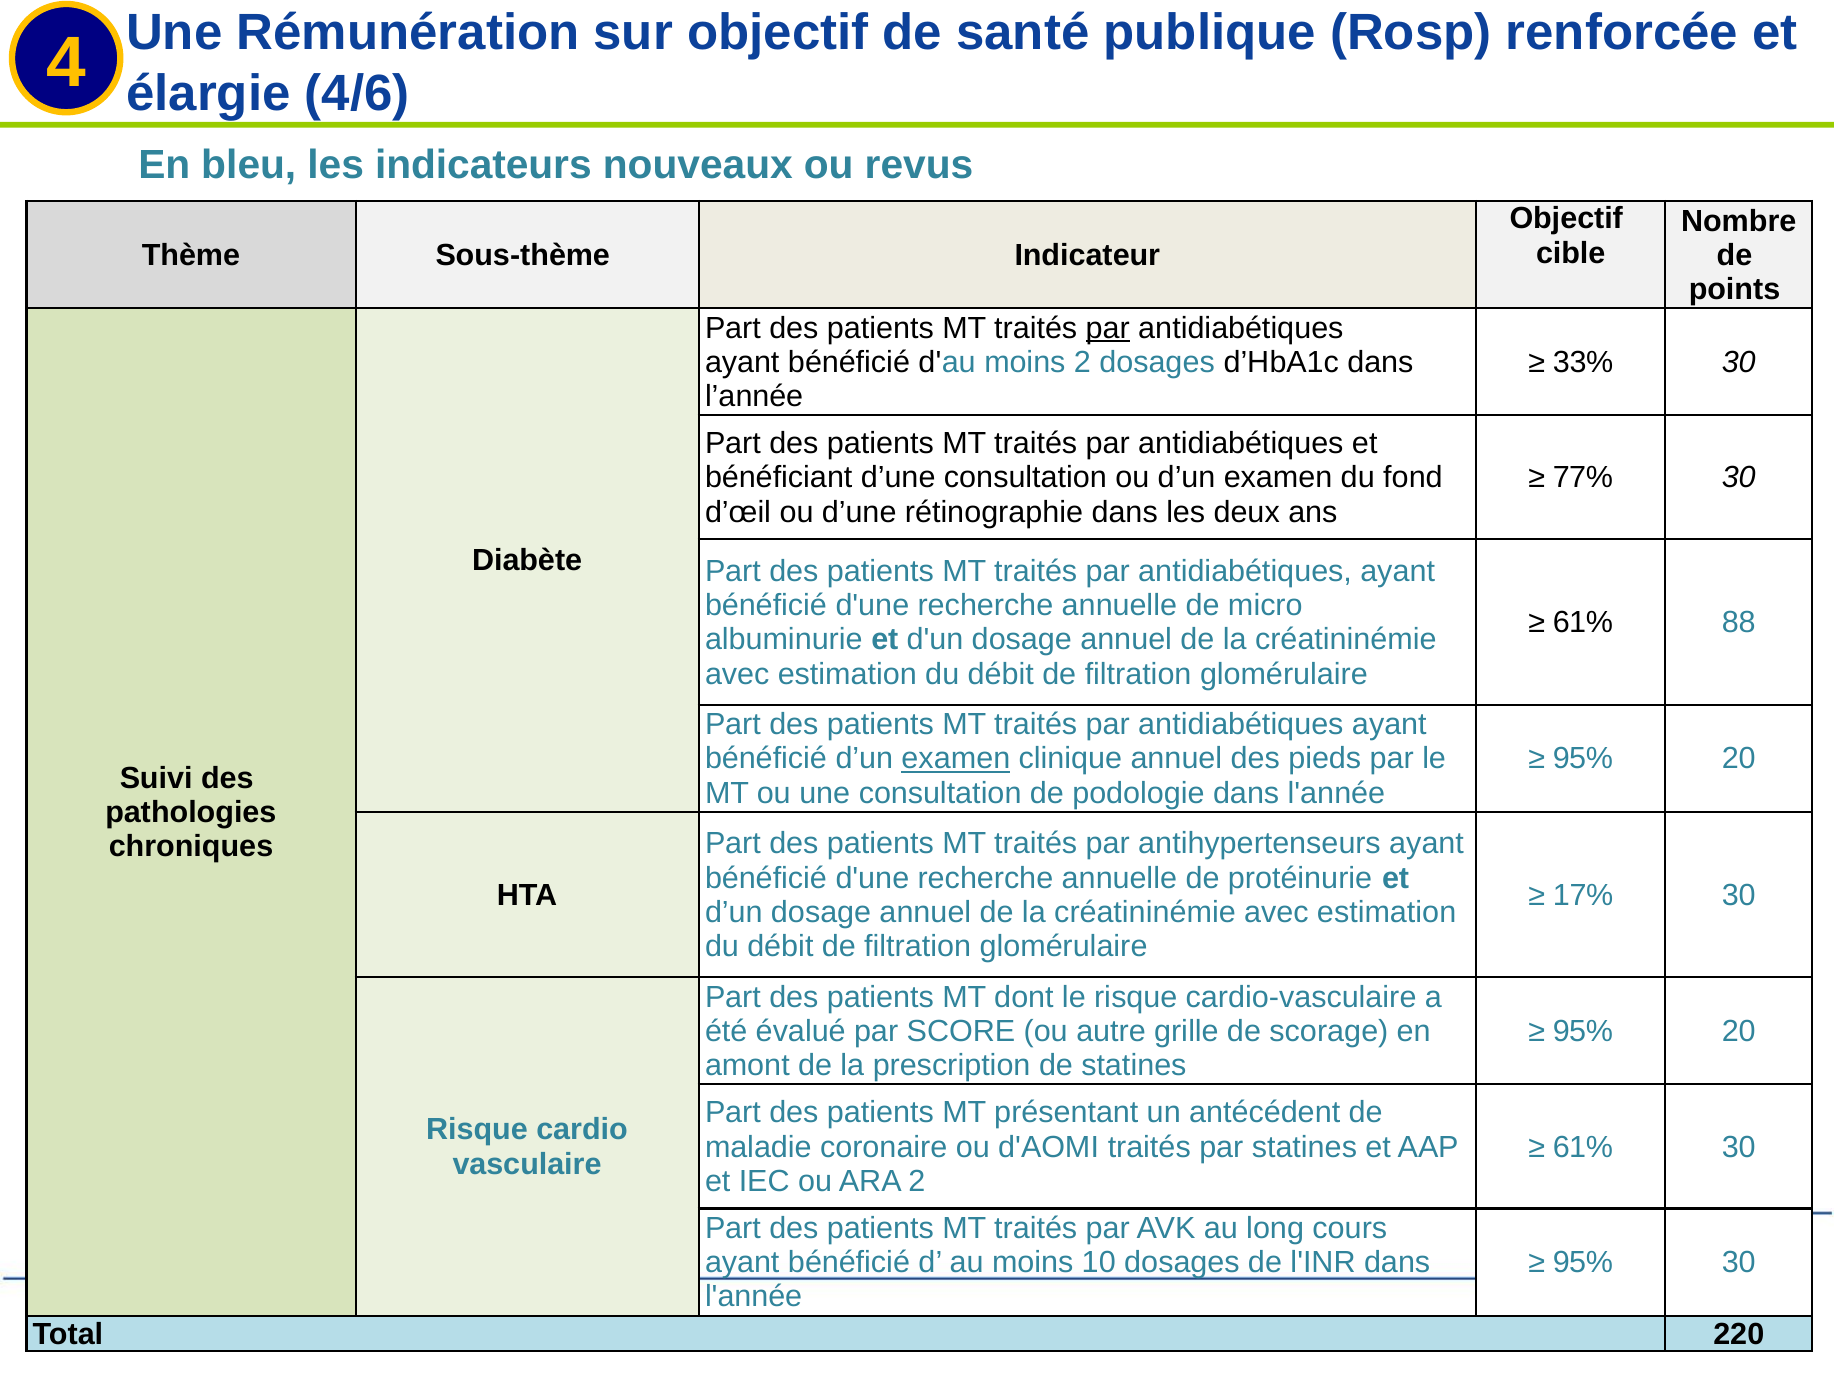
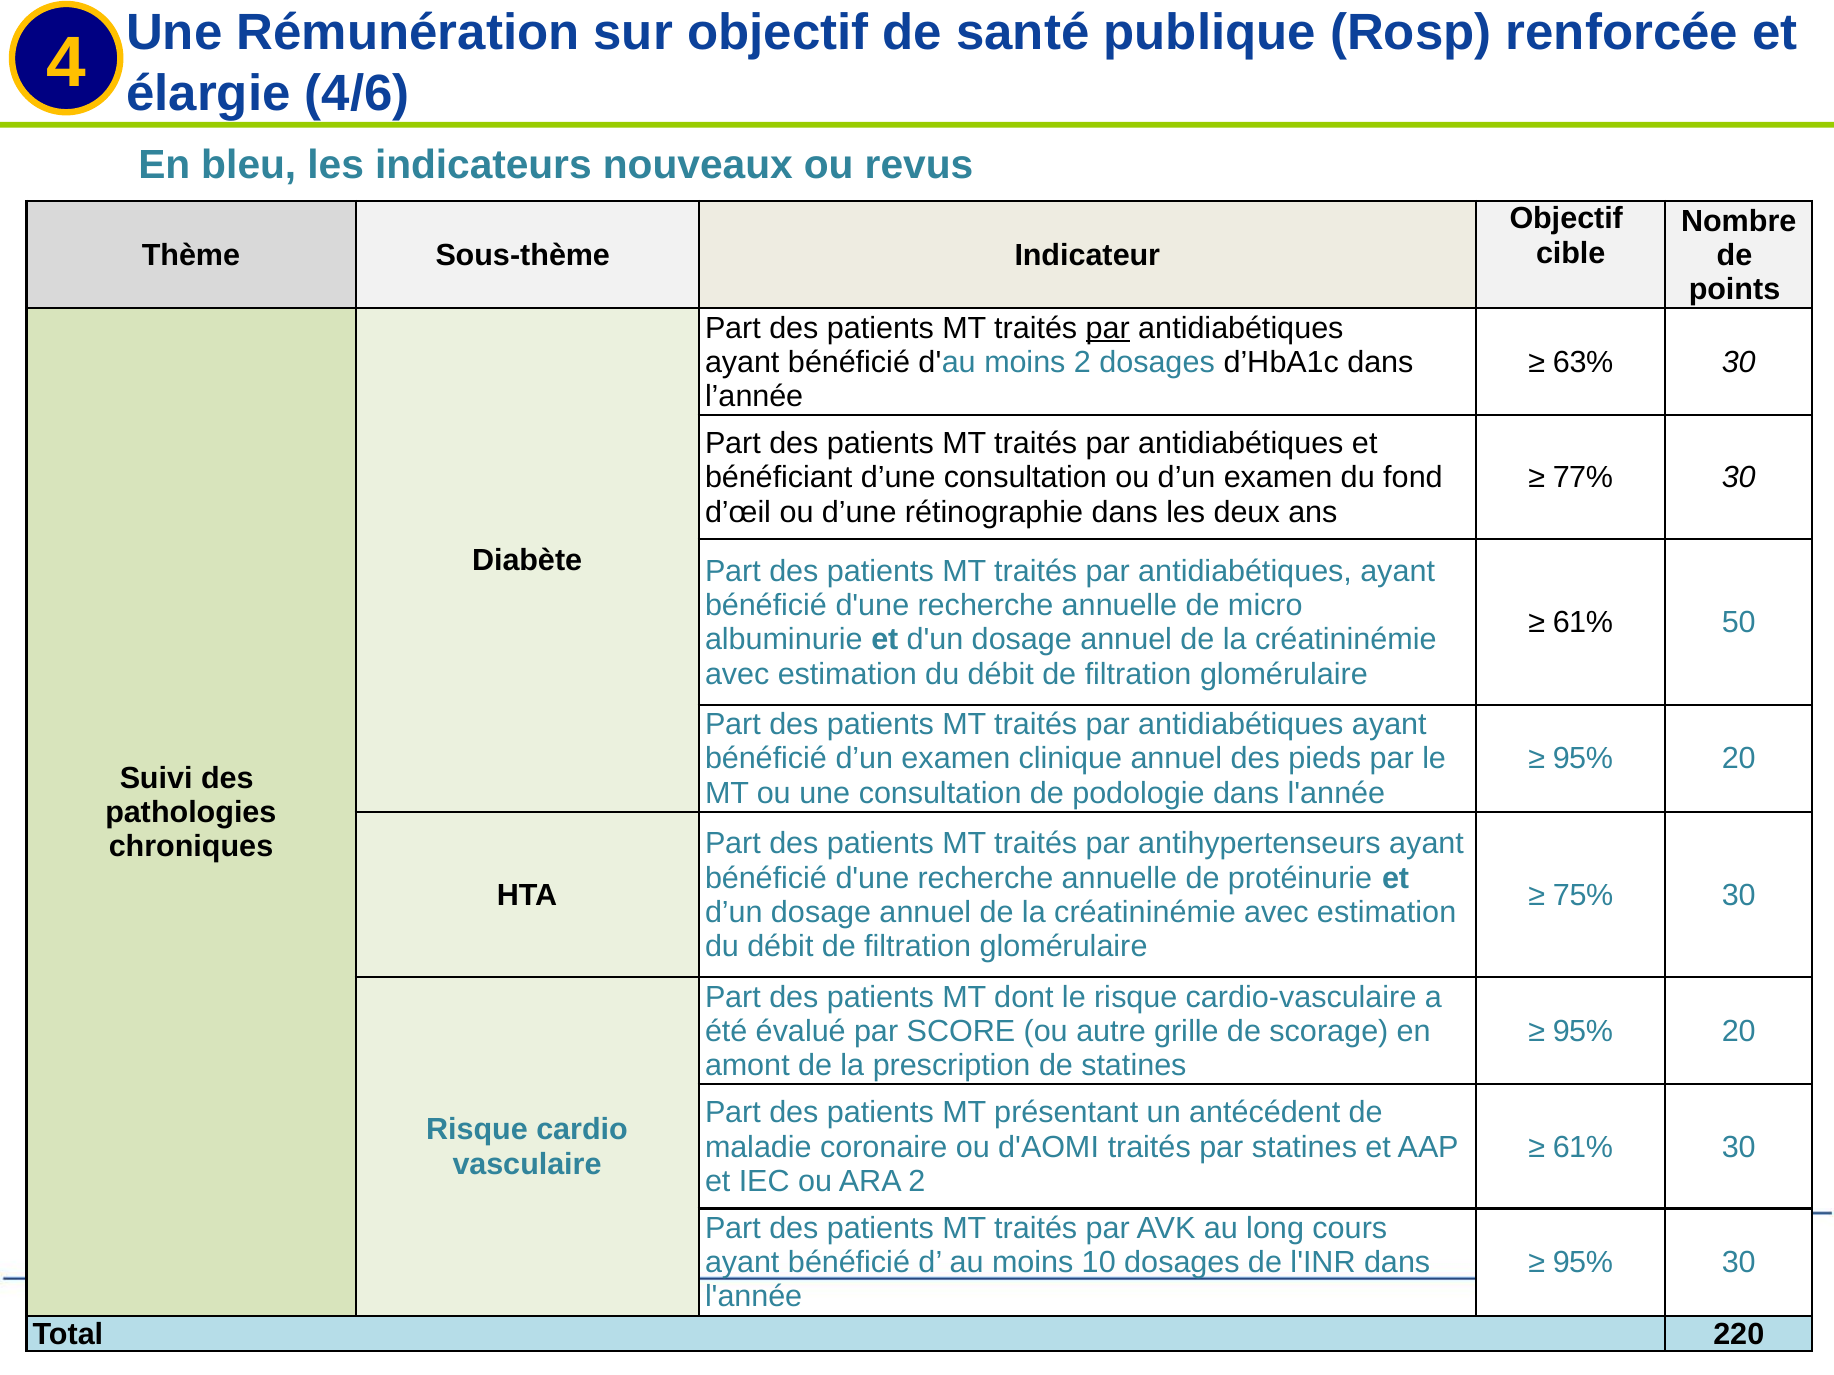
33%: 33% -> 63%
88: 88 -> 50
examen at (956, 759) underline: present -> none
17%: 17% -> 75%
